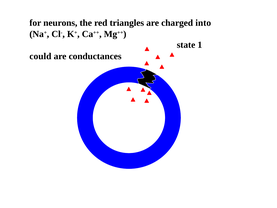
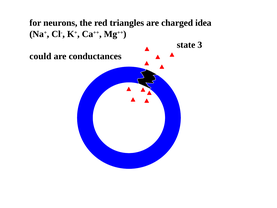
into: into -> idea
1: 1 -> 3
